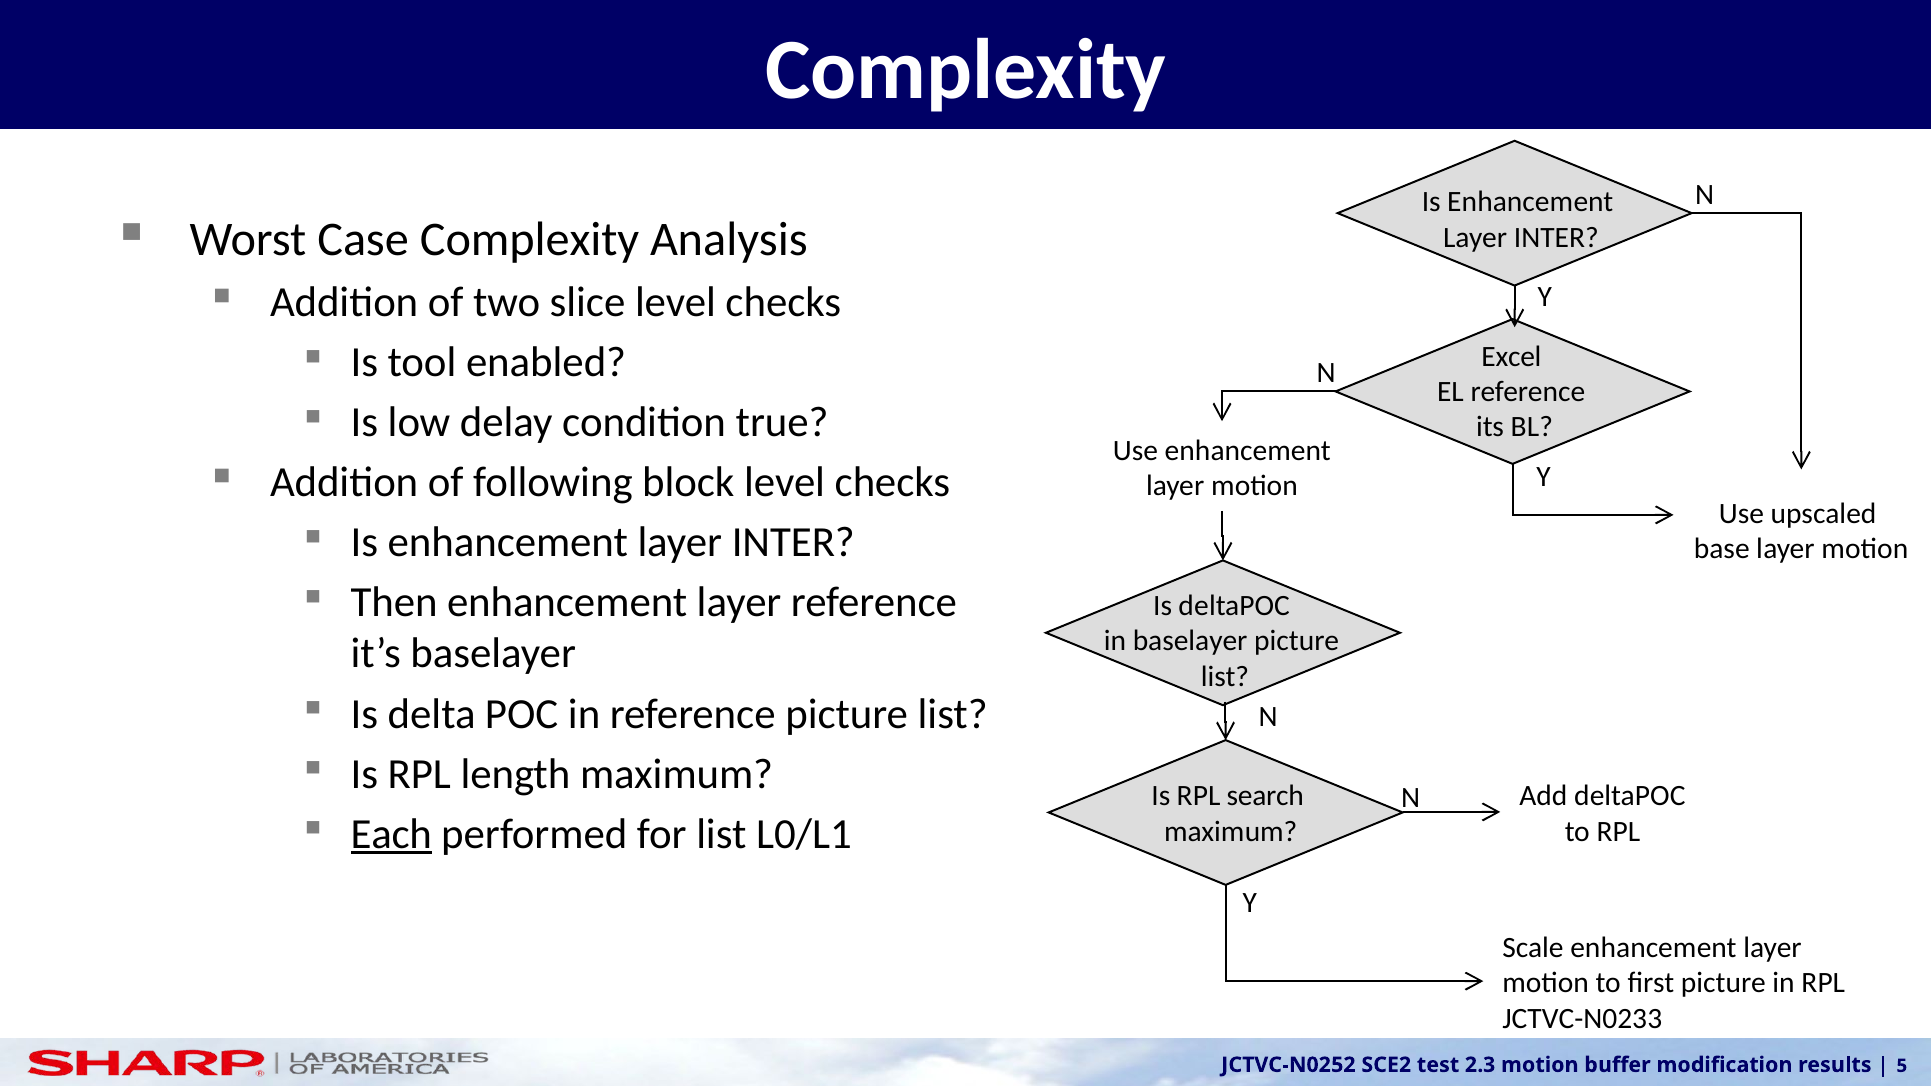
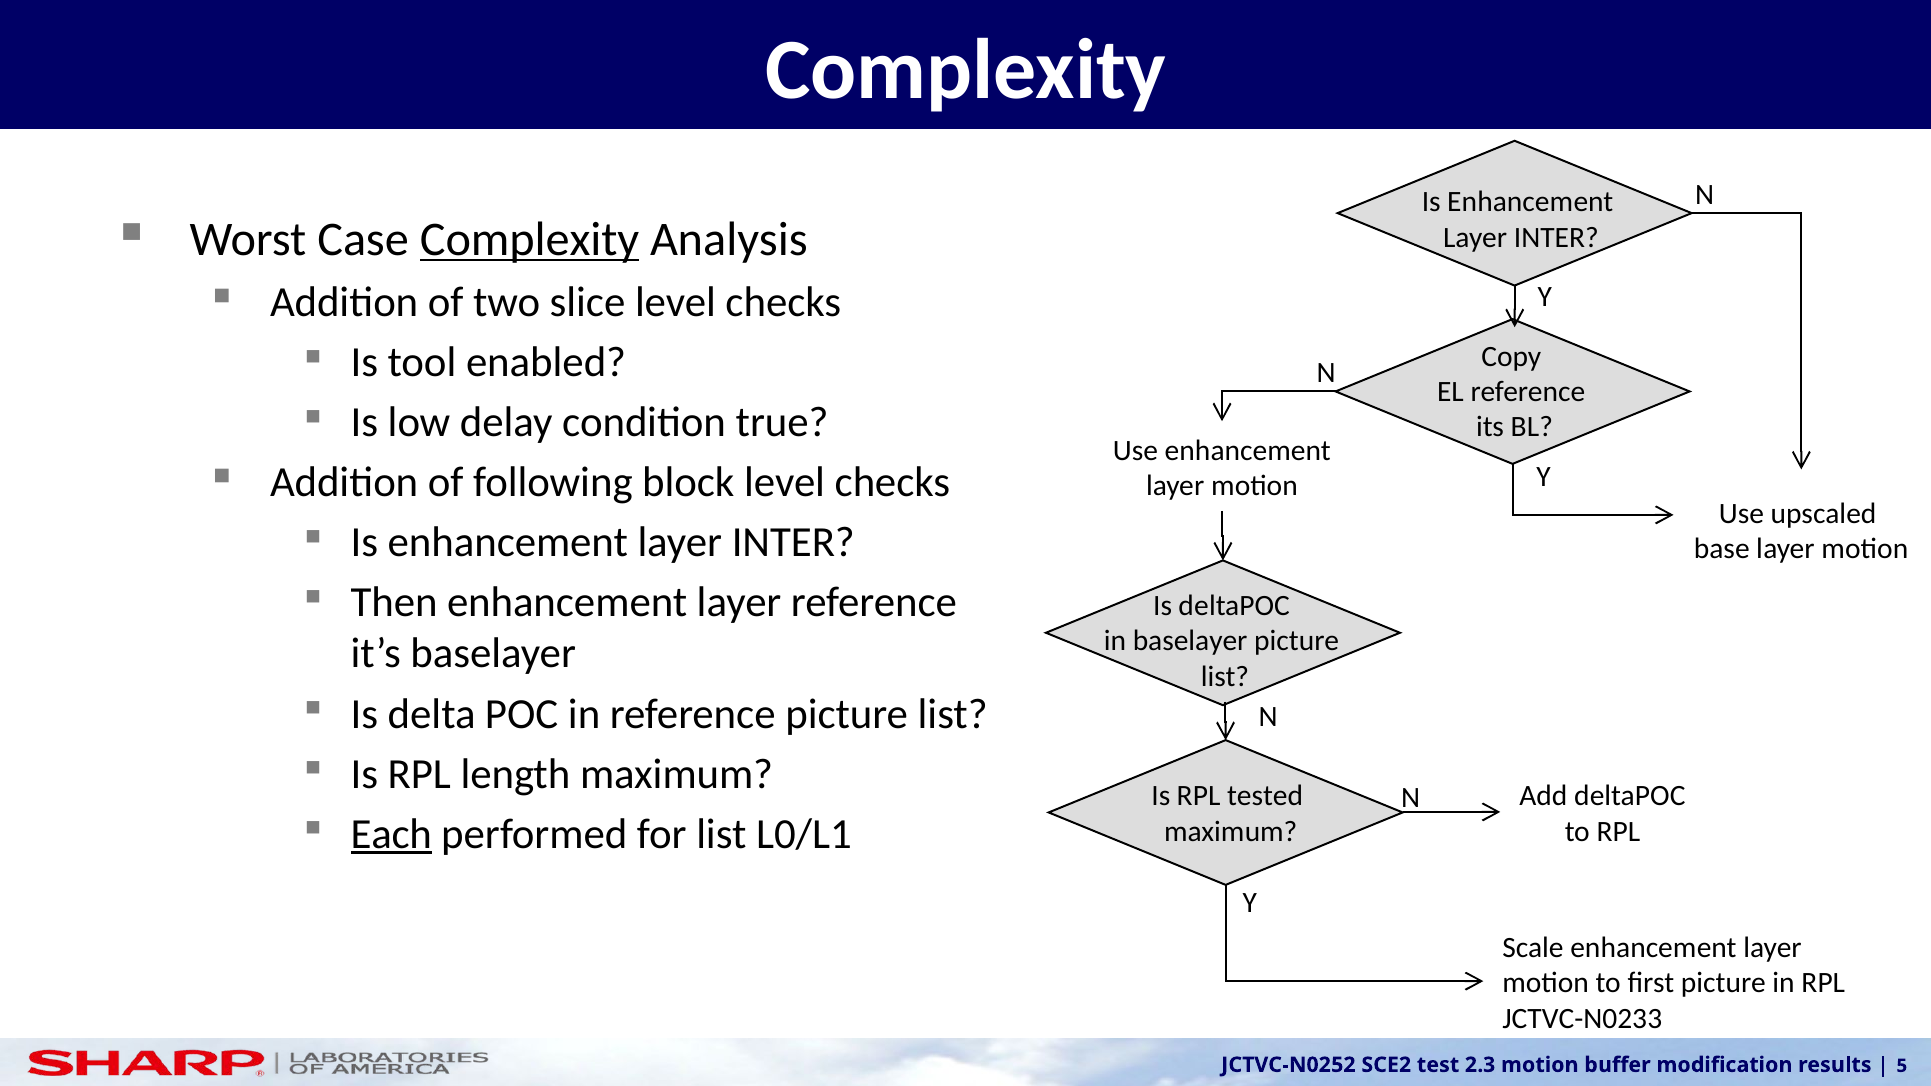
Complexity at (530, 239) underline: none -> present
Excel: Excel -> Copy
search: search -> tested
